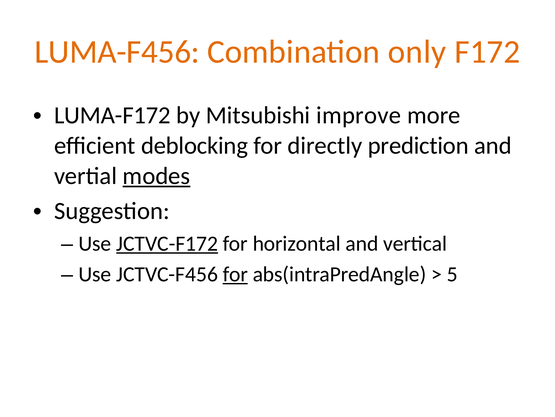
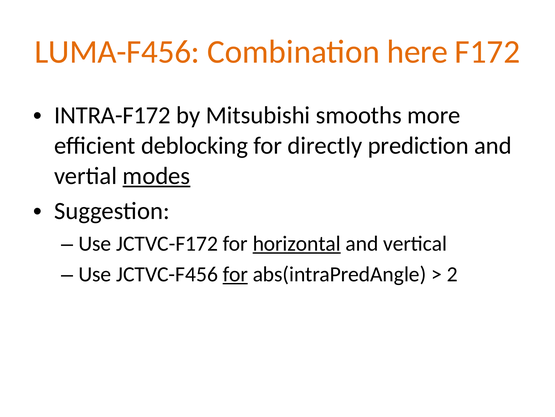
only: only -> here
LUMA-F172: LUMA-F172 -> INTRA-F172
improve: improve -> smooths
JCTVC-F172 underline: present -> none
horizontal underline: none -> present
5: 5 -> 2
